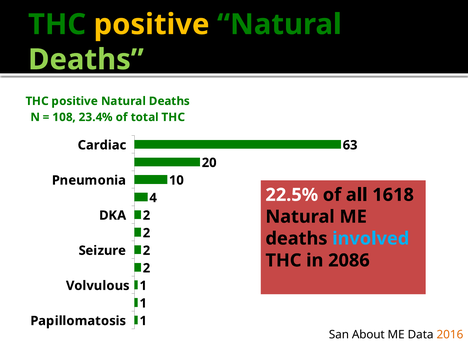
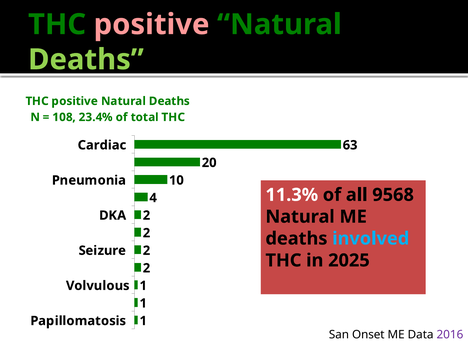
positive at (152, 24) colour: yellow -> pink
22.5%: 22.5% -> 11.3%
1618: 1618 -> 9568
2086: 2086 -> 2025
About: About -> Onset
2016 colour: orange -> purple
